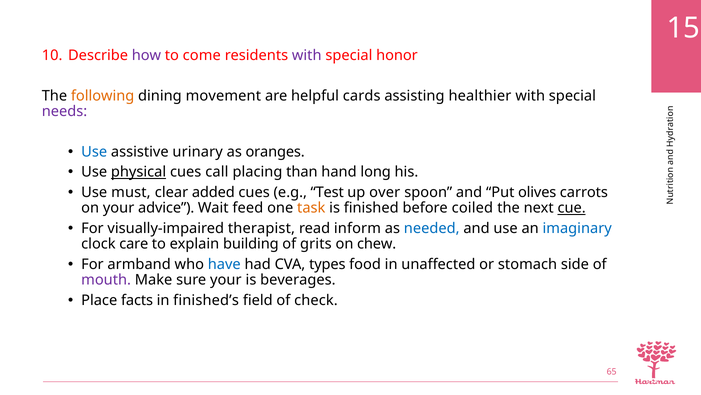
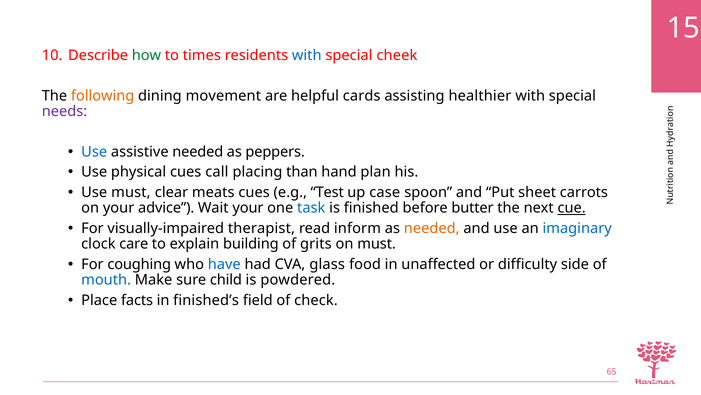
how colour: purple -> green
come: come -> times
with at (307, 55) colour: purple -> blue
honor: honor -> cheek
assistive urinary: urinary -> needed
oranges: oranges -> peppers
physical underline: present -> none
long: long -> plan
added: added -> meats
over: over -> case
olives: olives -> sheet
Wait feed: feed -> your
task colour: orange -> blue
coiled: coiled -> butter
needed at (432, 228) colour: blue -> orange
on chew: chew -> must
armband: armband -> coughing
types: types -> glass
stomach: stomach -> difficulty
mouth colour: purple -> blue
sure your: your -> child
beverages: beverages -> powdered
